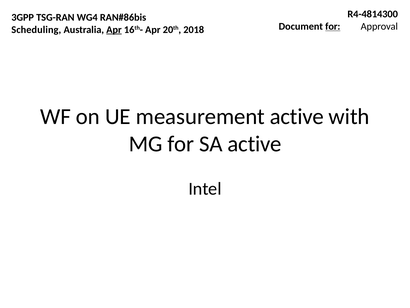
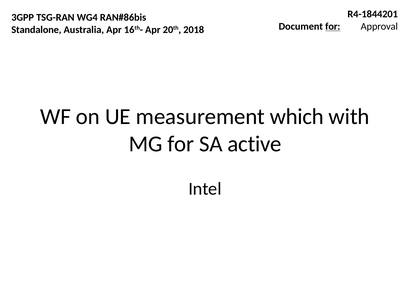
R4-4814300: R4-4814300 -> R4-1844201
Scheduling: Scheduling -> Standalone
Apr at (114, 30) underline: present -> none
measurement active: active -> which
